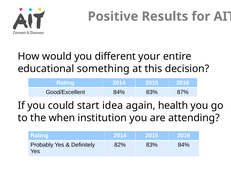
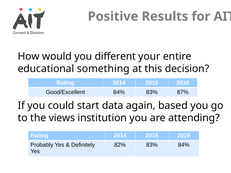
idea: idea -> data
health: health -> based
when: when -> views
